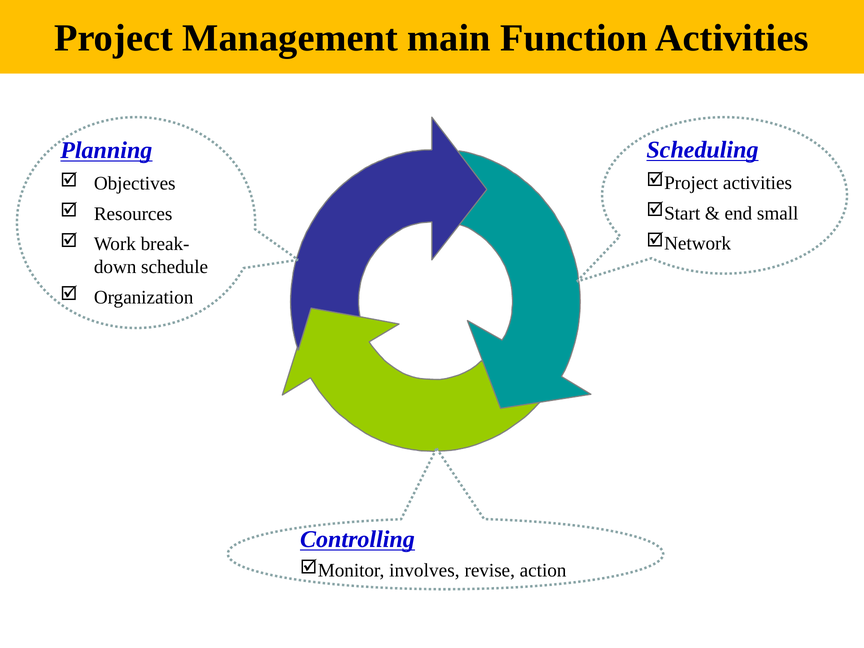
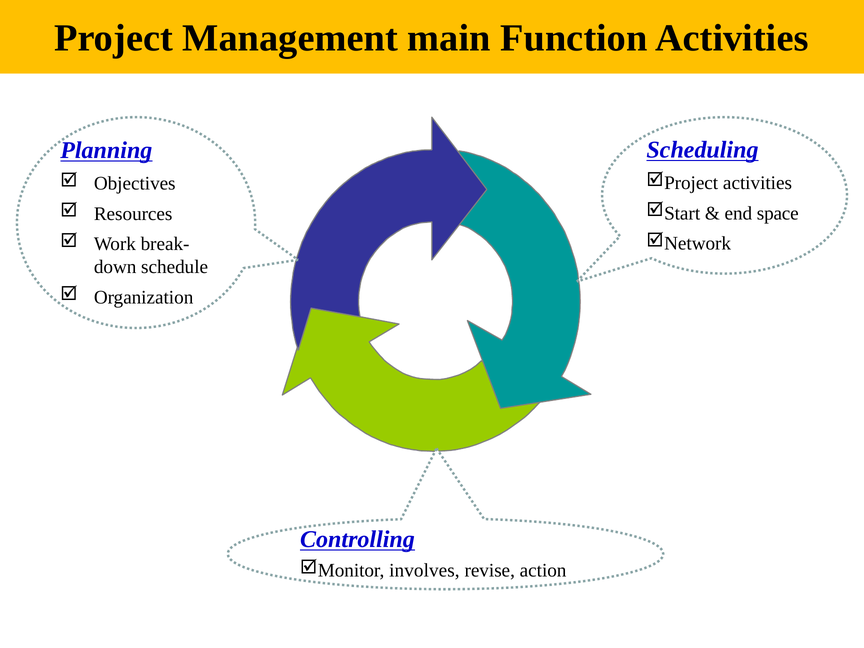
small: small -> space
